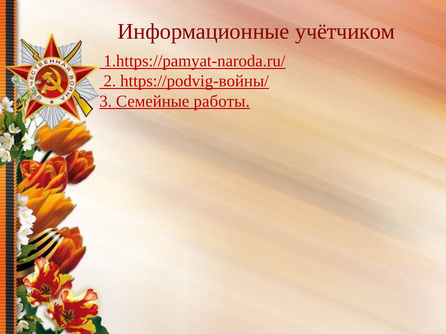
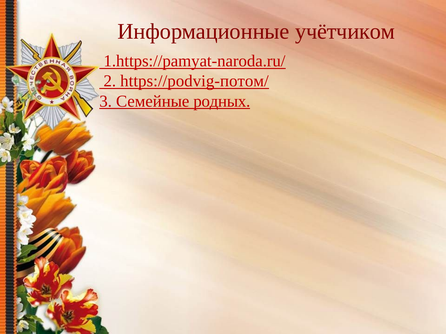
https://podvig-войны/: https://podvig-войны/ -> https://podvig-потом/
работы: работы -> родных
